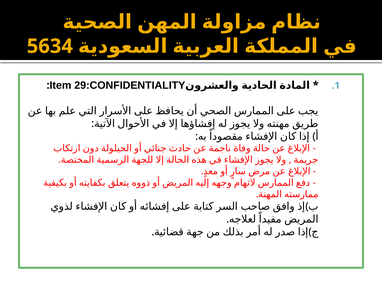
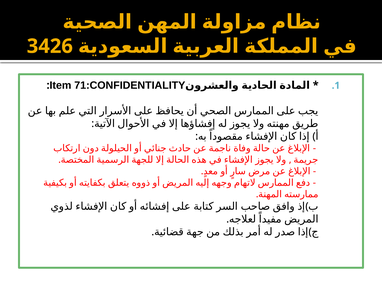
5634: 5634 -> 3426
29:CONFIDENTIALITY: 29:CONFIDENTIALITY -> 71:CONFIDENTIALITY
